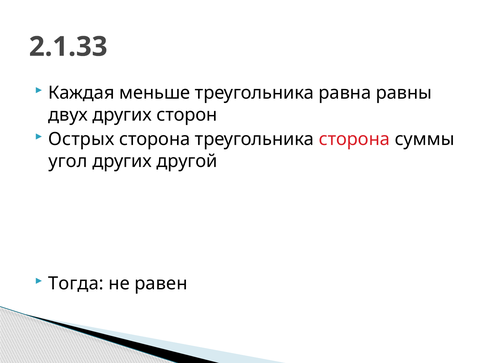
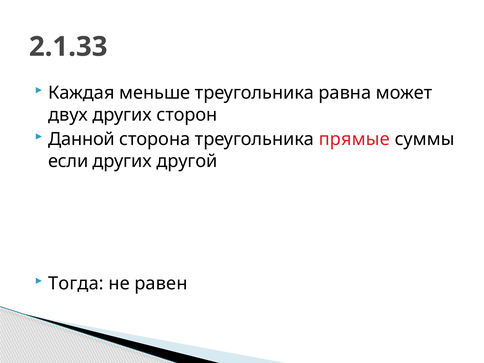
равны: равны -> может
Острых: Острых -> Данной
треугольника сторона: сторона -> прямые
угол: угол -> если
